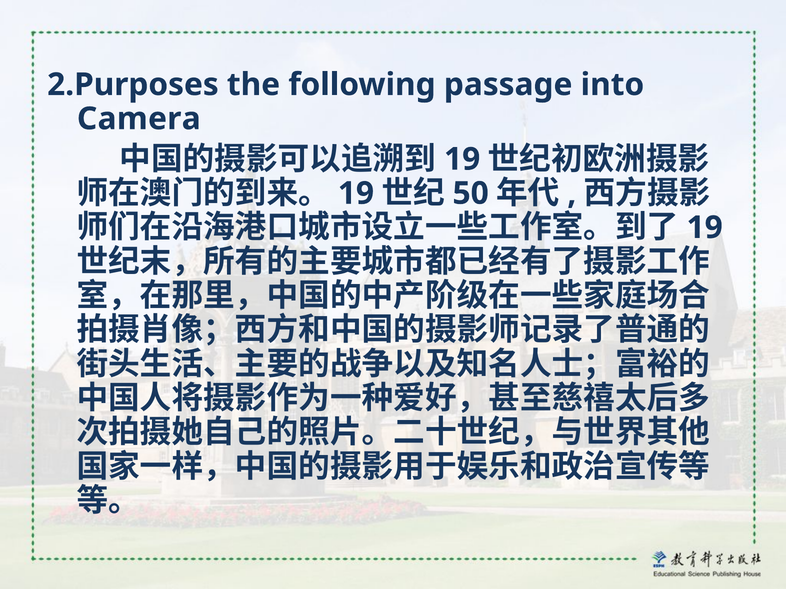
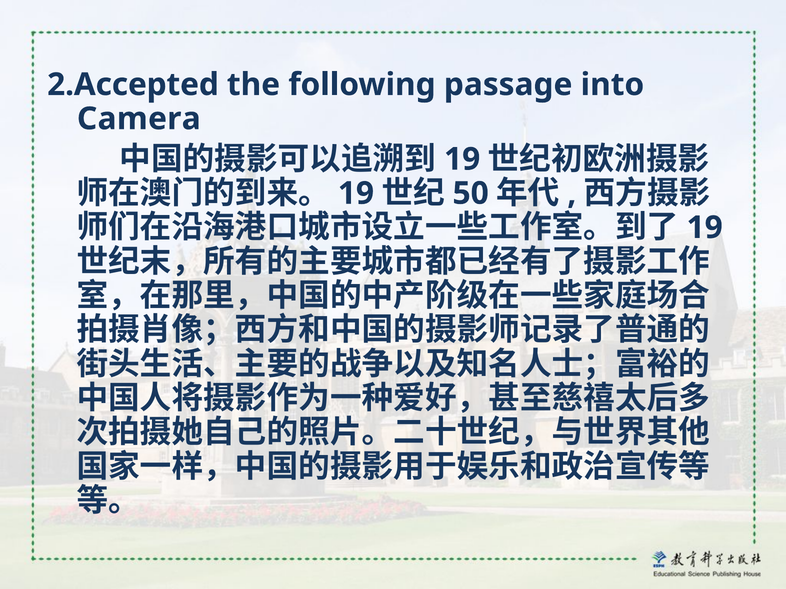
2.Purposes: 2.Purposes -> 2.Accepted
